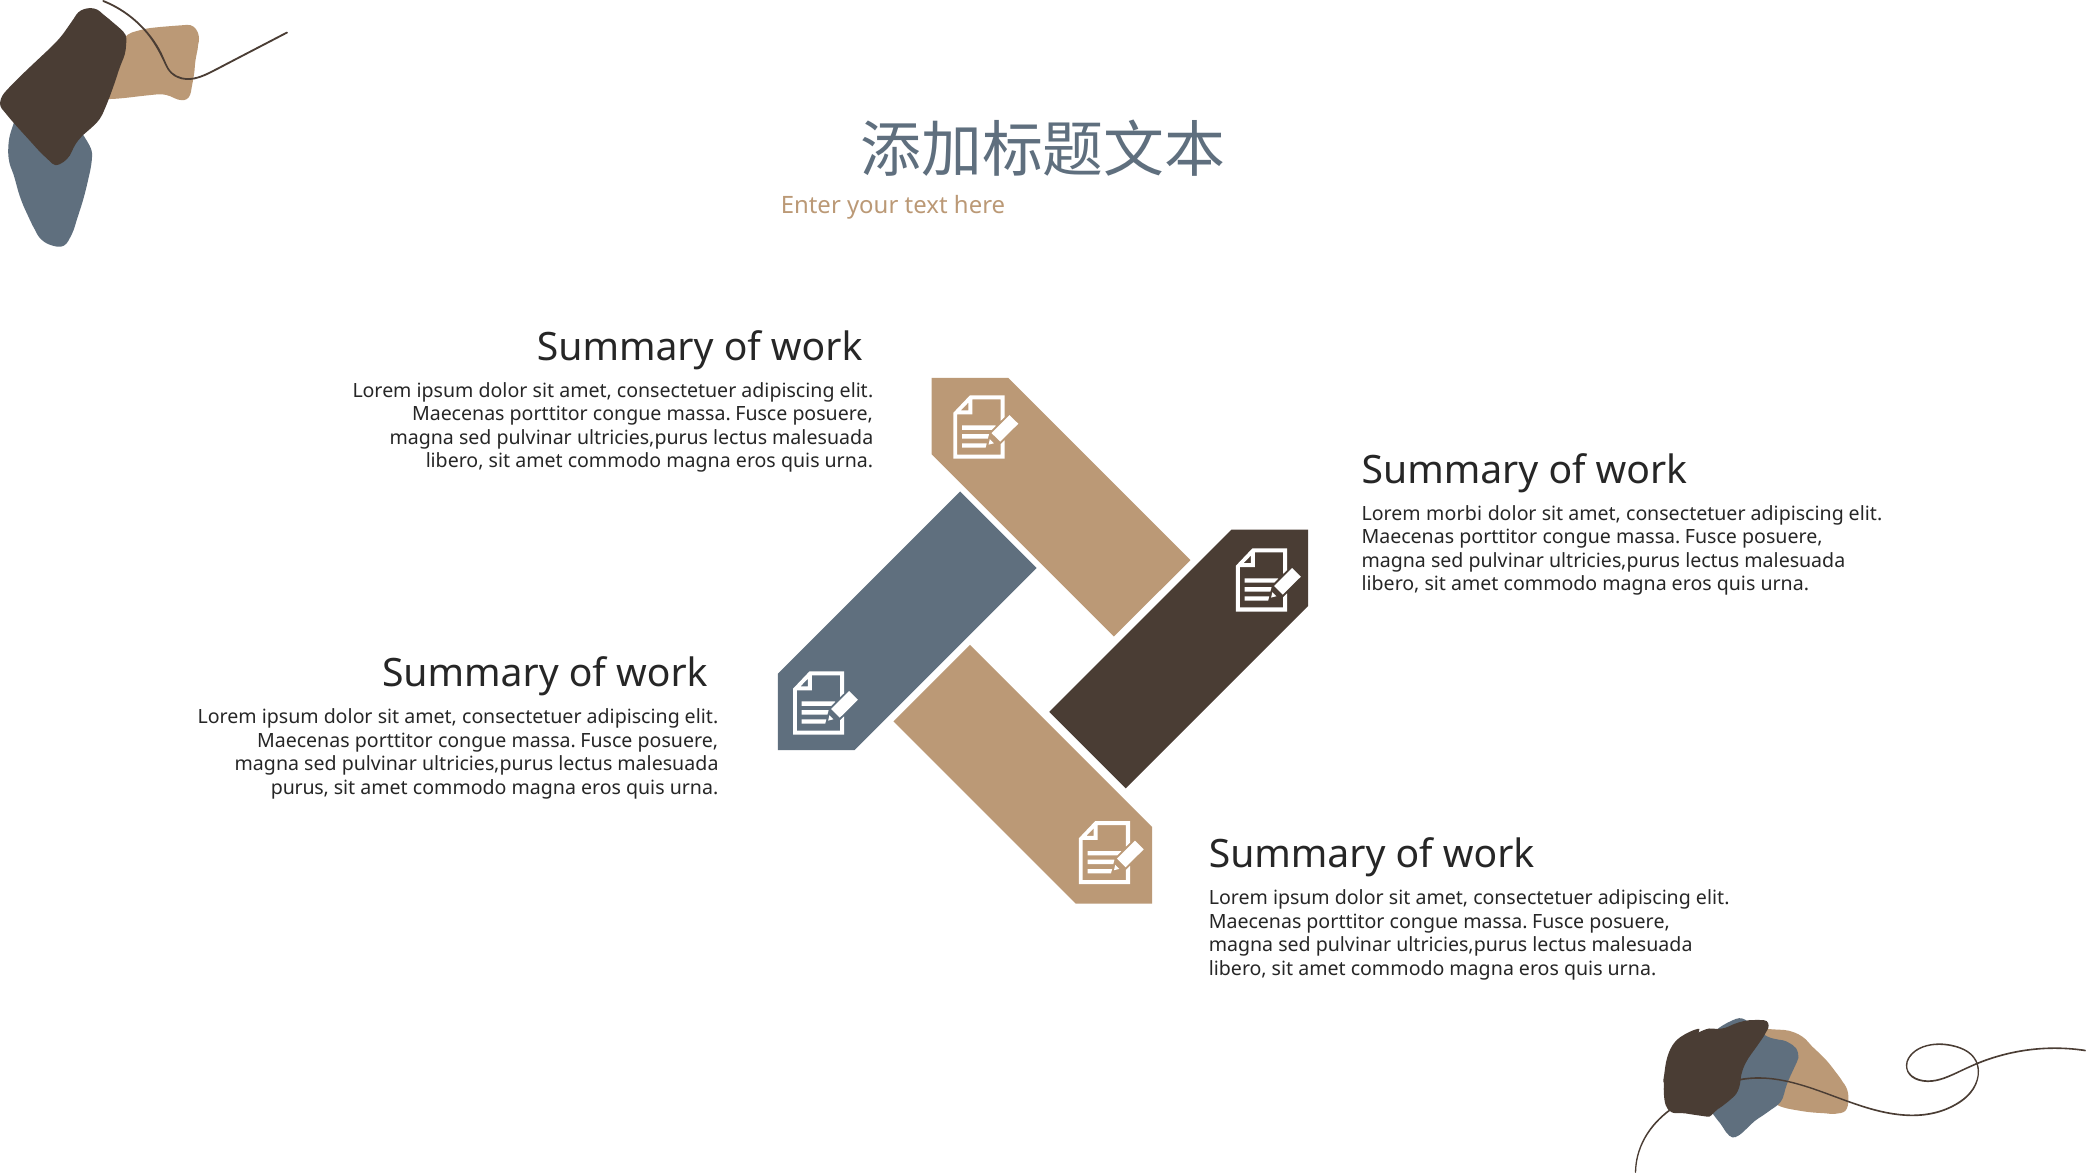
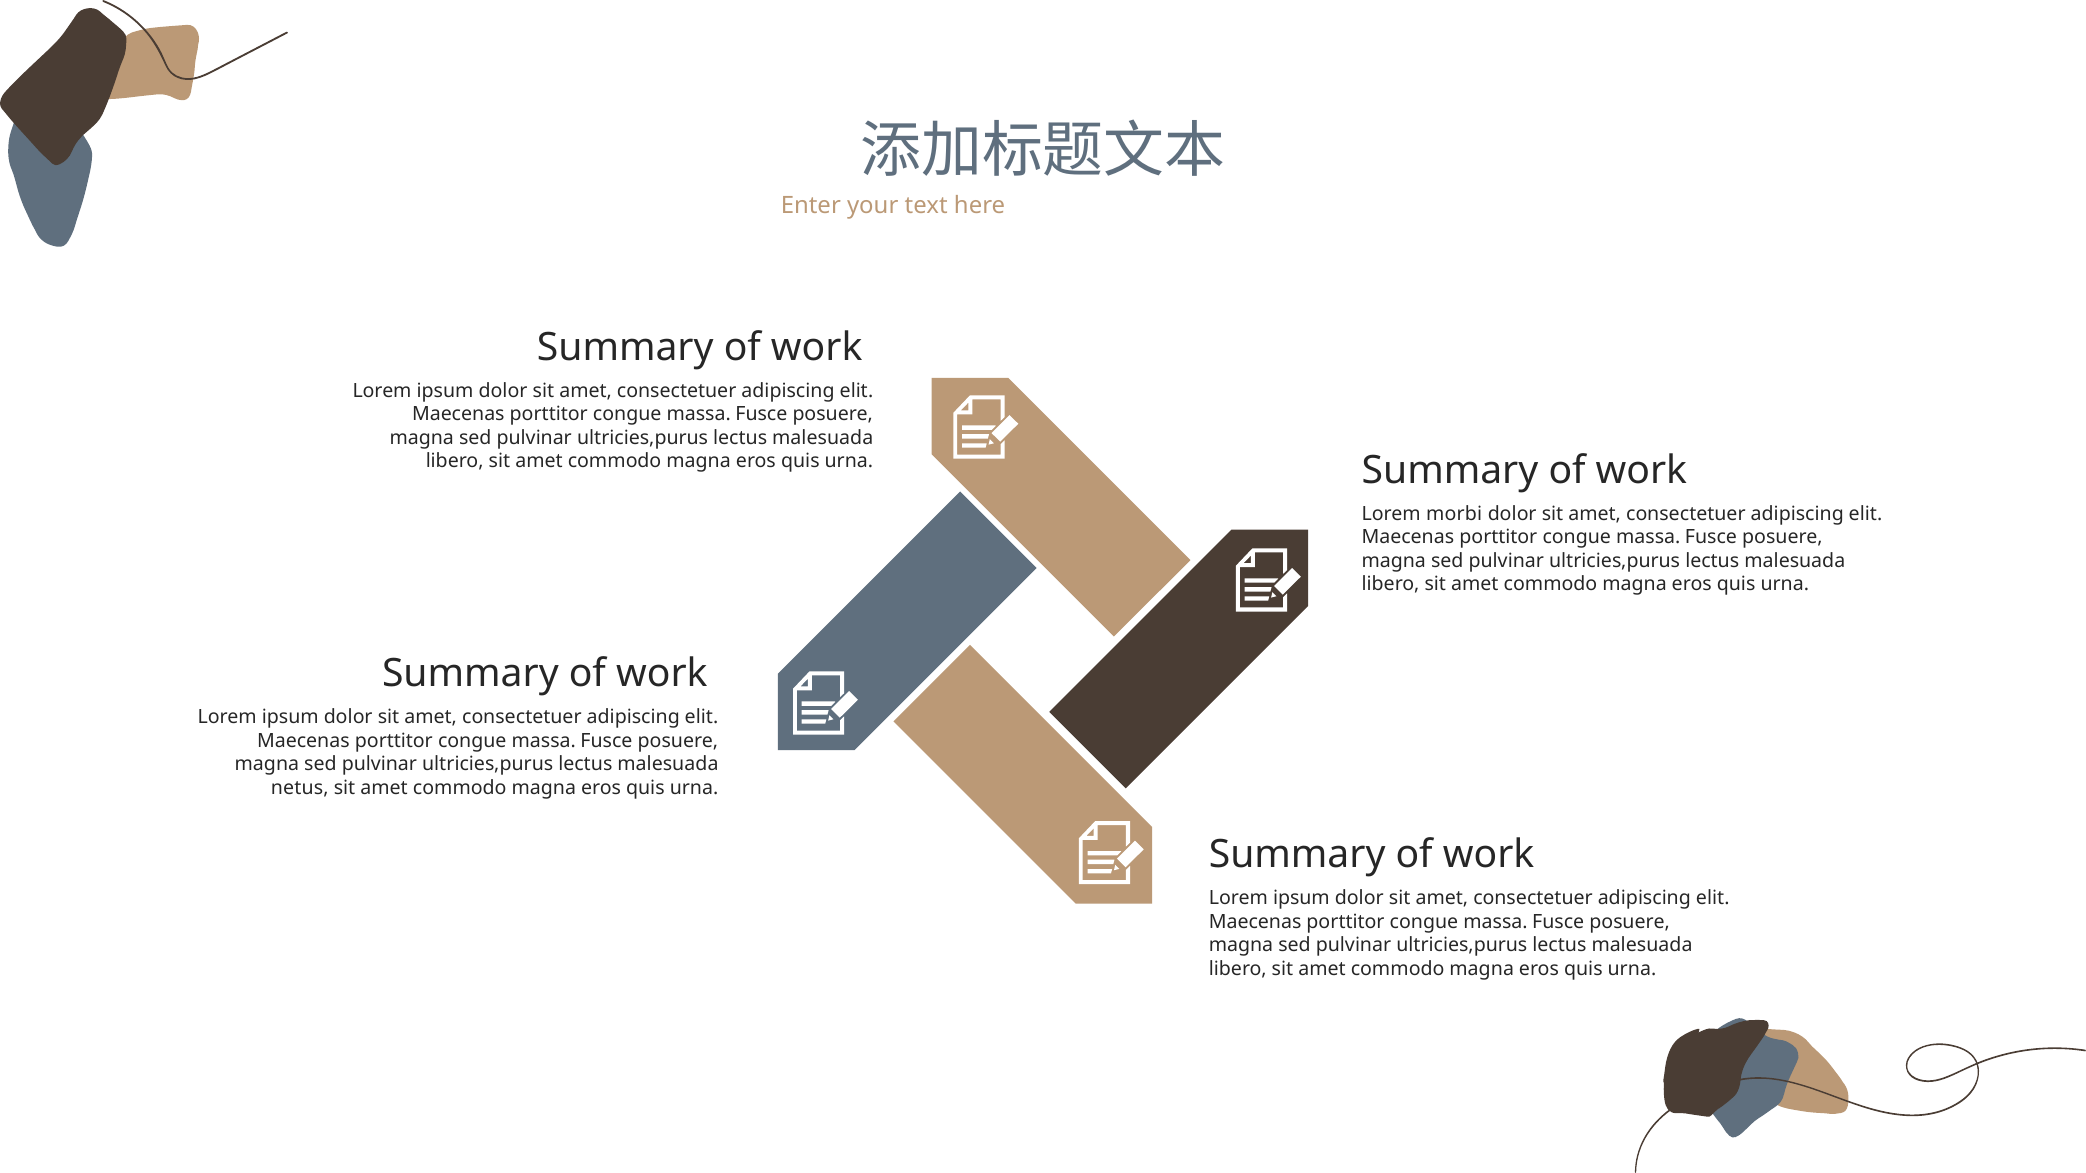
purus: purus -> netus
